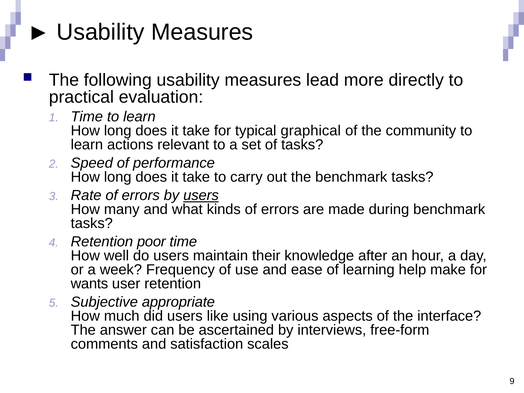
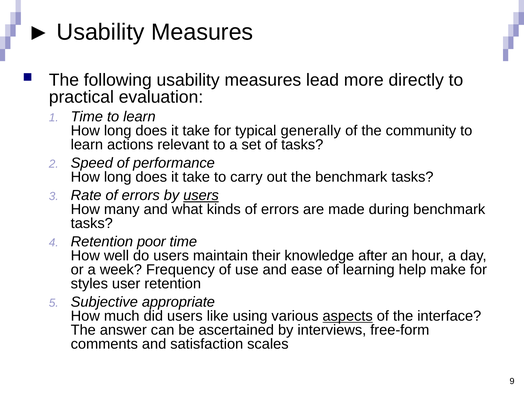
graphical: graphical -> generally
wants: wants -> styles
aspects underline: none -> present
